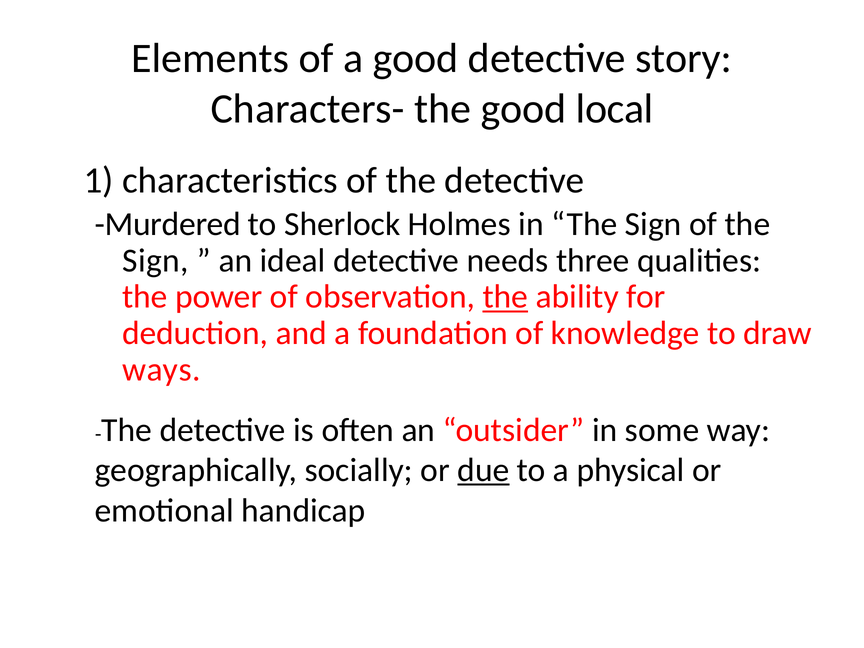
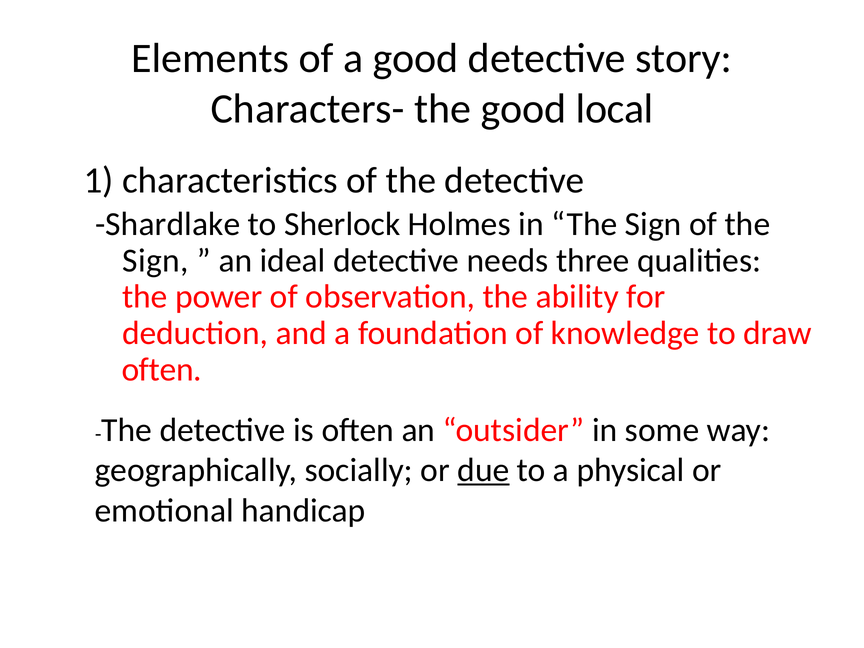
Murdered: Murdered -> Shardlake
the at (505, 297) underline: present -> none
ways at (161, 369): ways -> often
